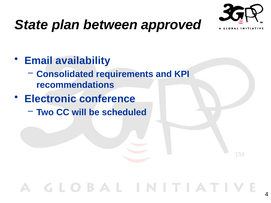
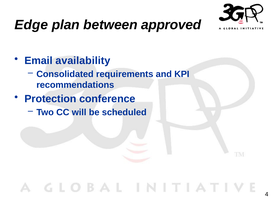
State: State -> Edge
Electronic: Electronic -> Protection
